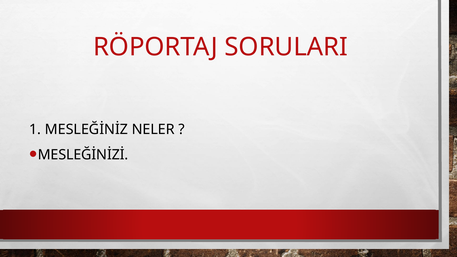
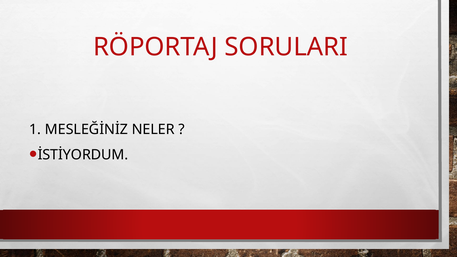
MESLEĞİNİZİ: MESLEĞİNİZİ -> İSTİYORDUM
